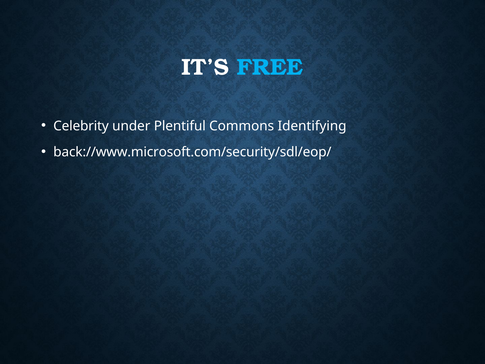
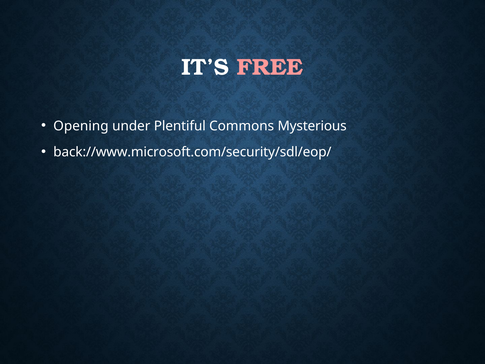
FREE colour: light blue -> pink
Celebrity: Celebrity -> Opening
Identifying: Identifying -> Mysterious
